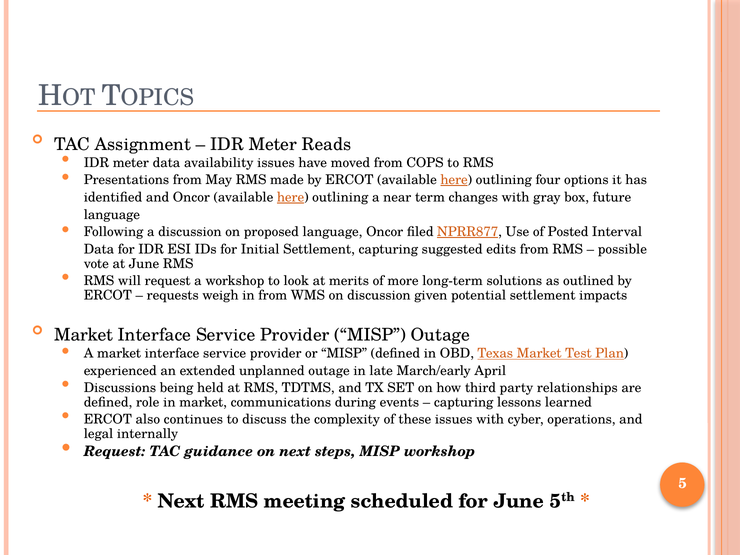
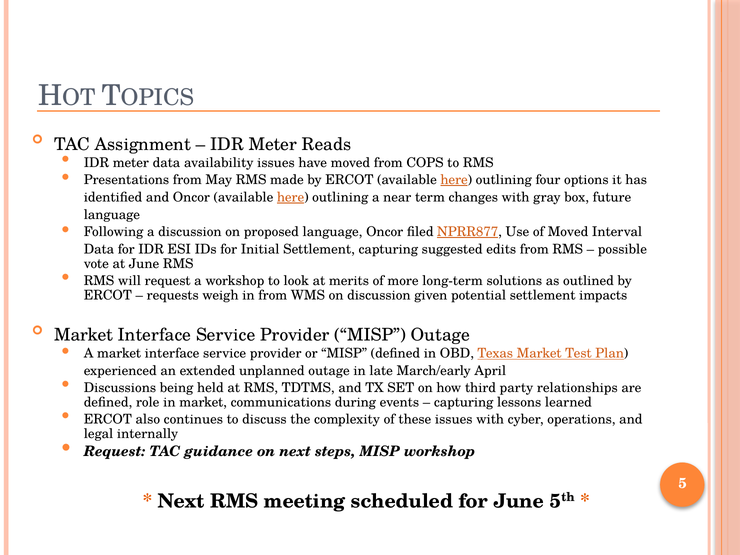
of Posted: Posted -> Moved
